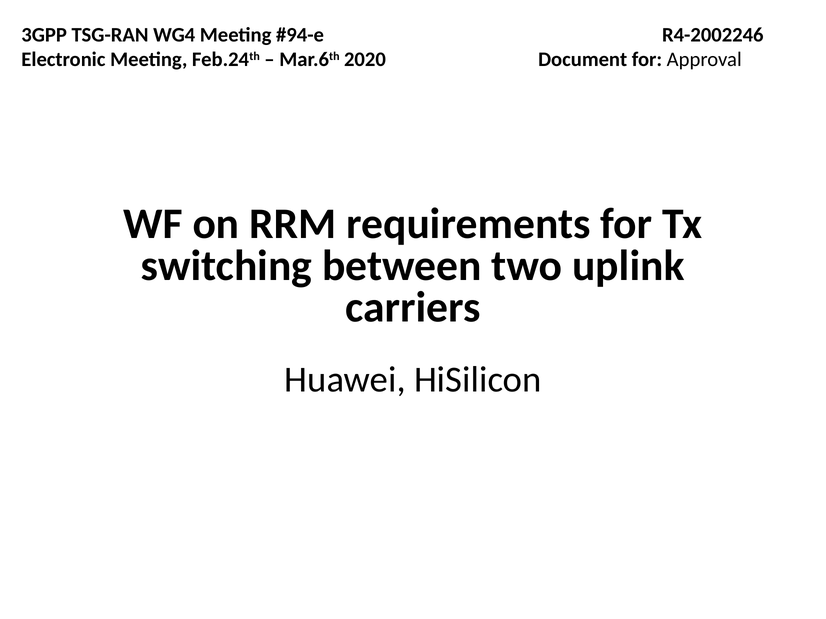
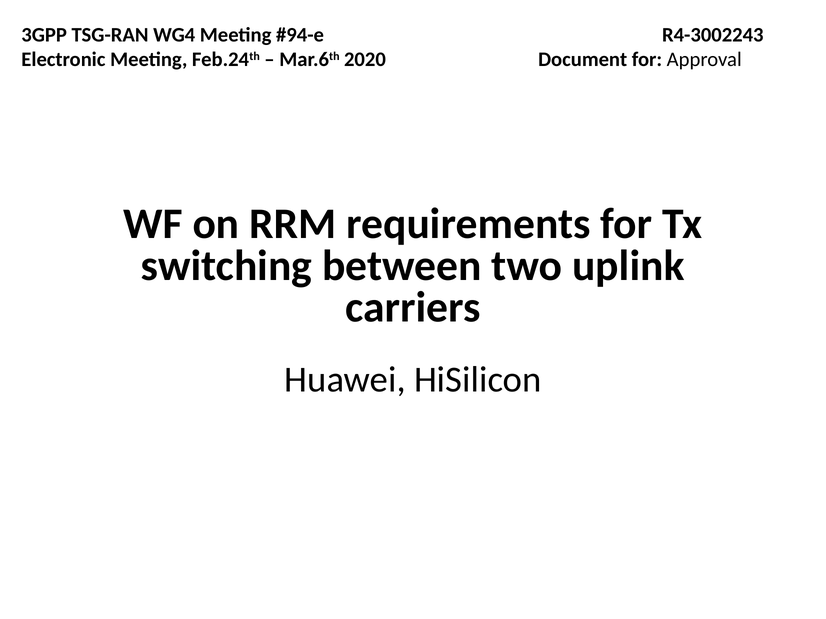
R4-2002246: R4-2002246 -> R4-3002243
